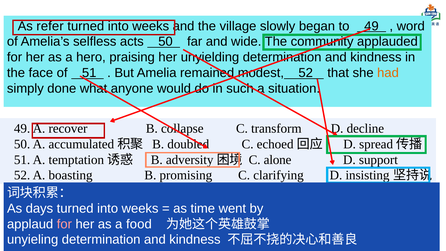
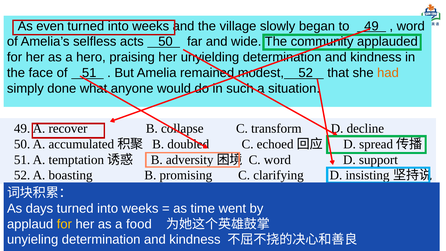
refer: refer -> even
C alone: alone -> word
for at (64, 224) colour: pink -> yellow
